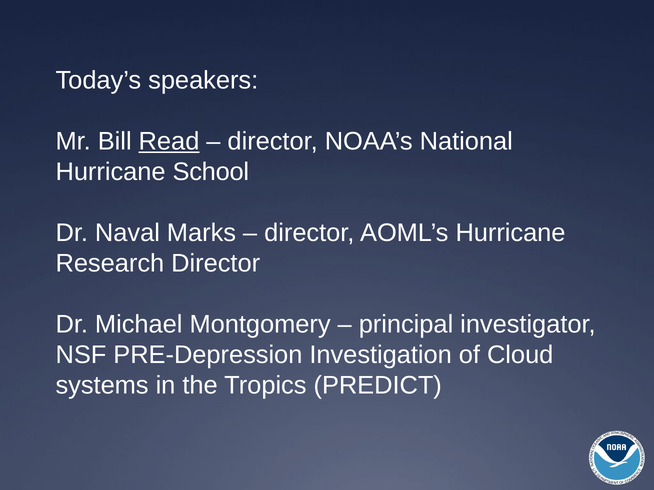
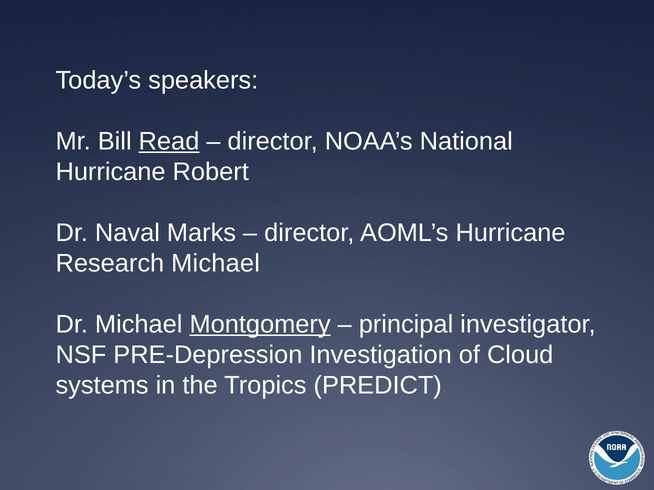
School: School -> Robert
Research Director: Director -> Michael
Montgomery underline: none -> present
